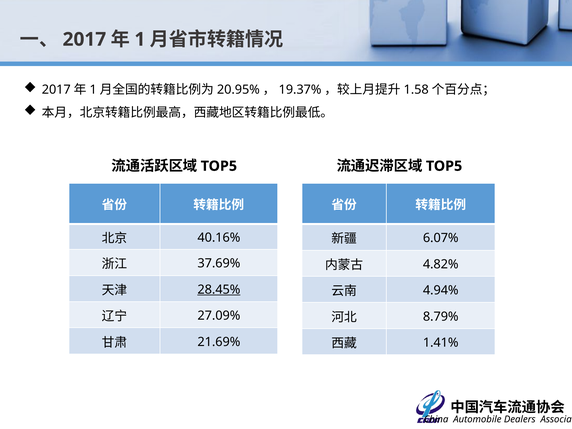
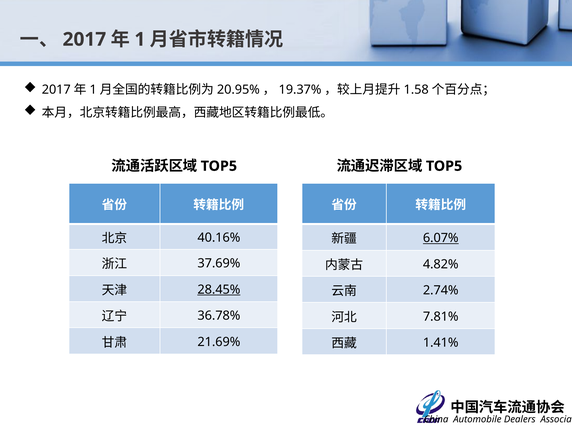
6.07% underline: none -> present
4.94%: 4.94% -> 2.74%
27.09%: 27.09% -> 36.78%
8.79%: 8.79% -> 7.81%
